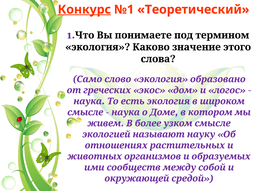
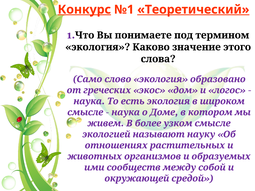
Теоретический underline: none -> present
